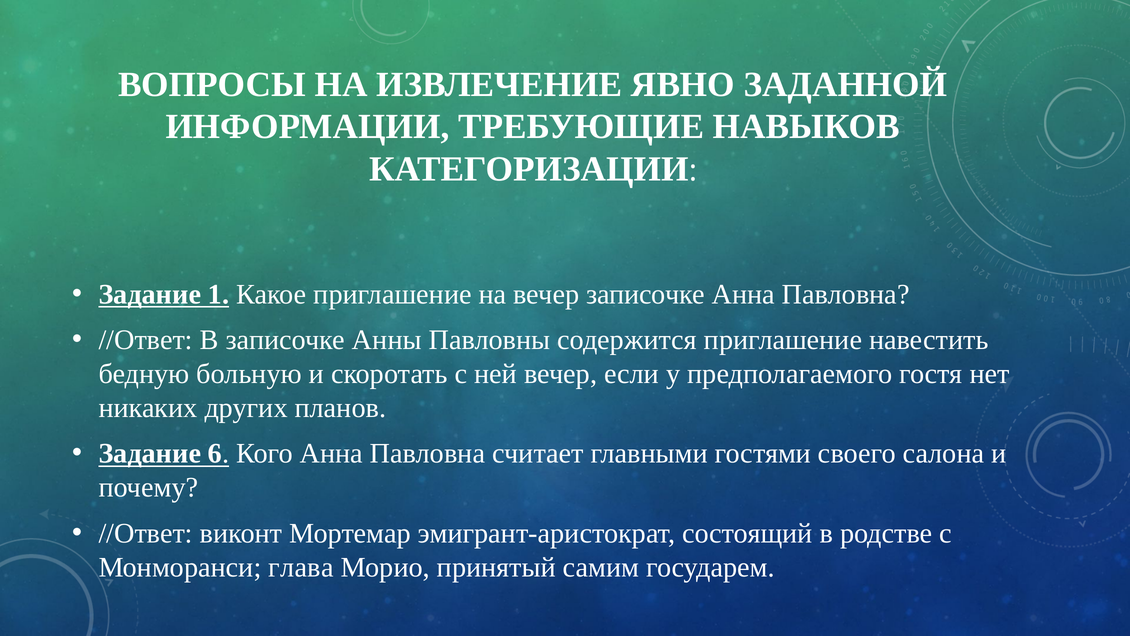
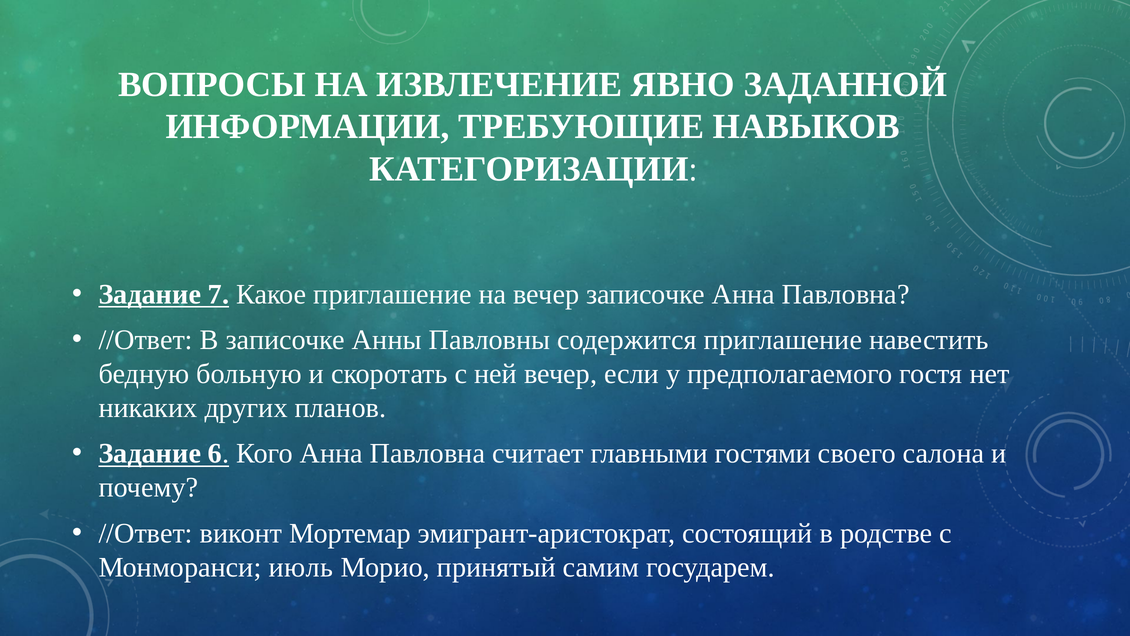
1: 1 -> 7
глава: глава -> июль
